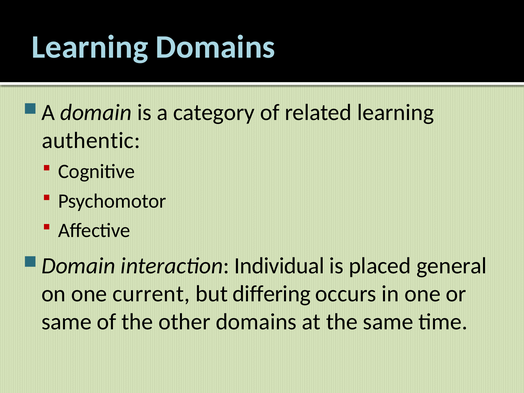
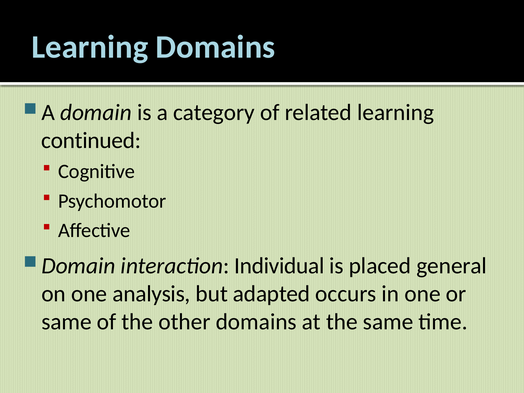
authentic: authentic -> continued
current: current -> analysis
differing: differing -> adapted
